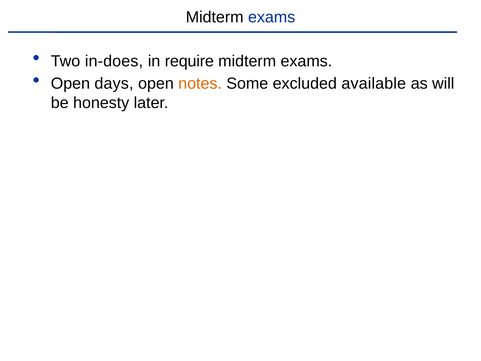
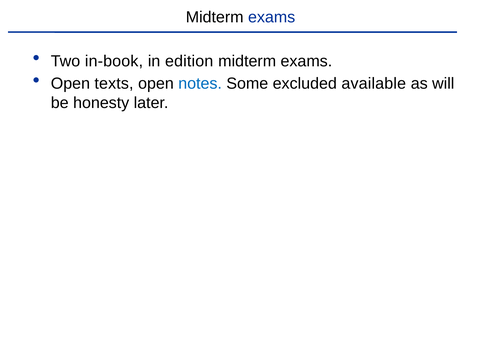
in-does: in-does -> in-book
require: require -> edition
days: days -> texts
notes colour: orange -> blue
